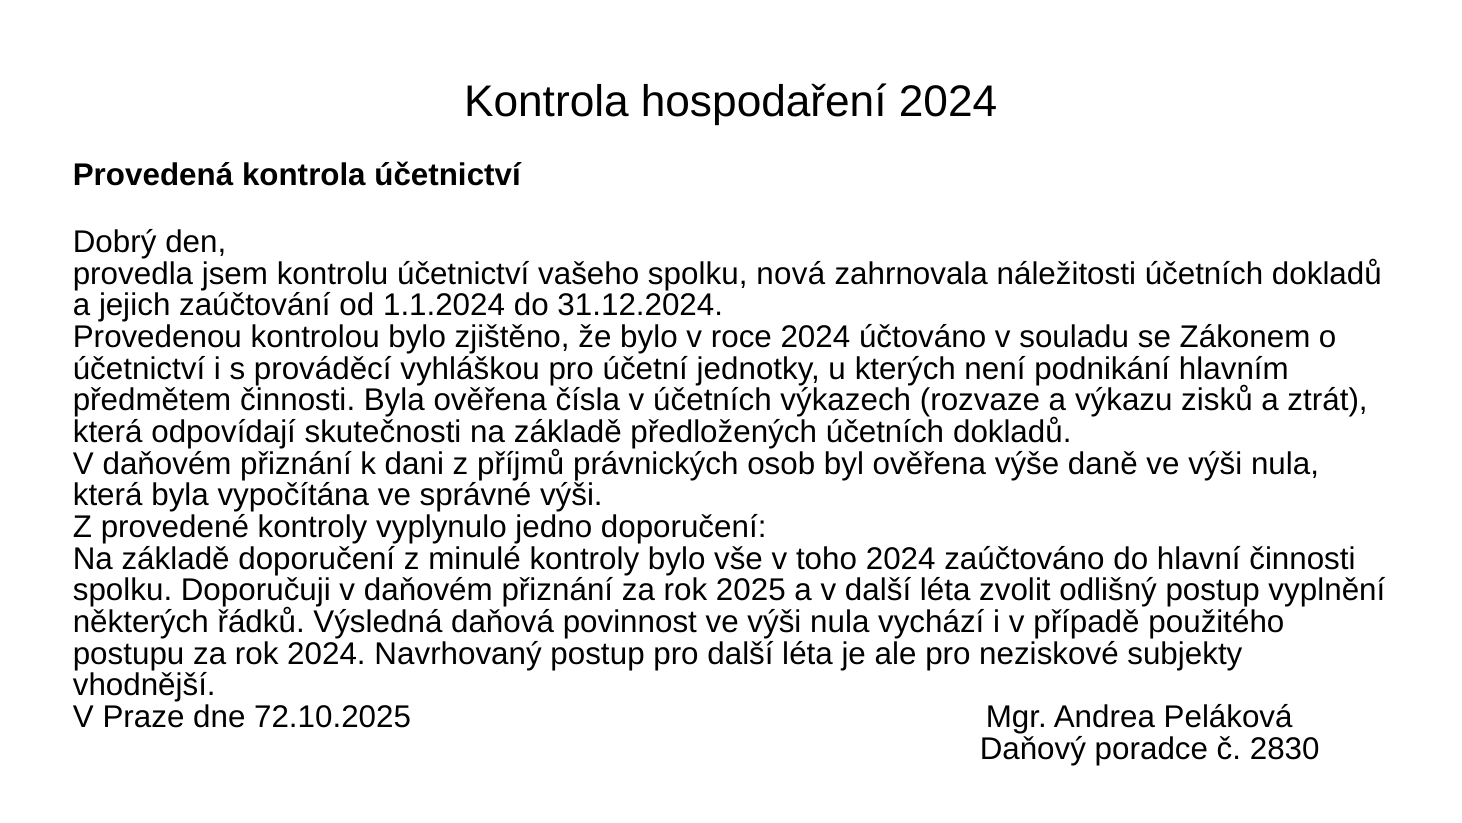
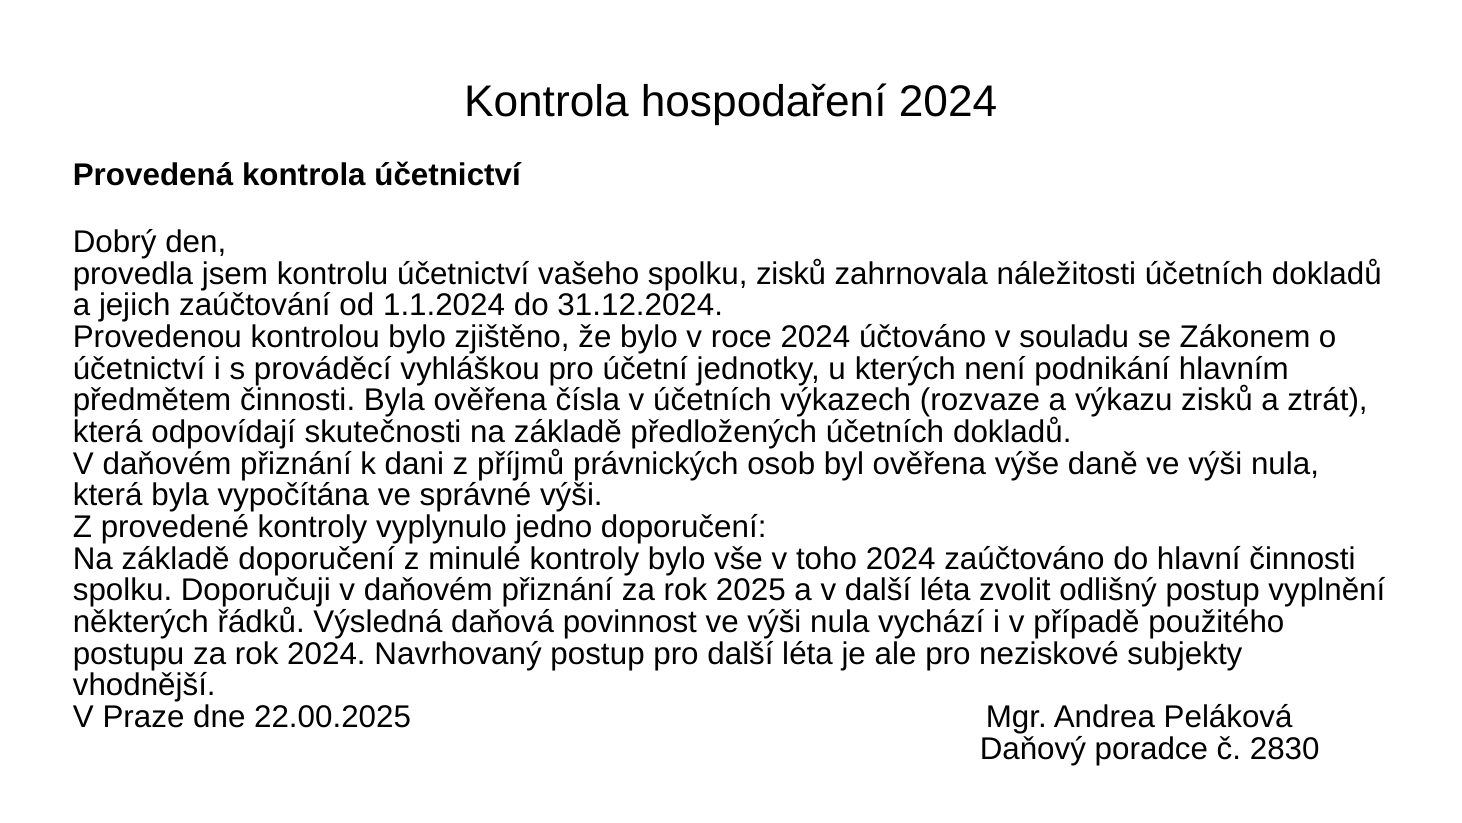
spolku nová: nová -> zisků
72.10.2025: 72.10.2025 -> 22.00.2025
